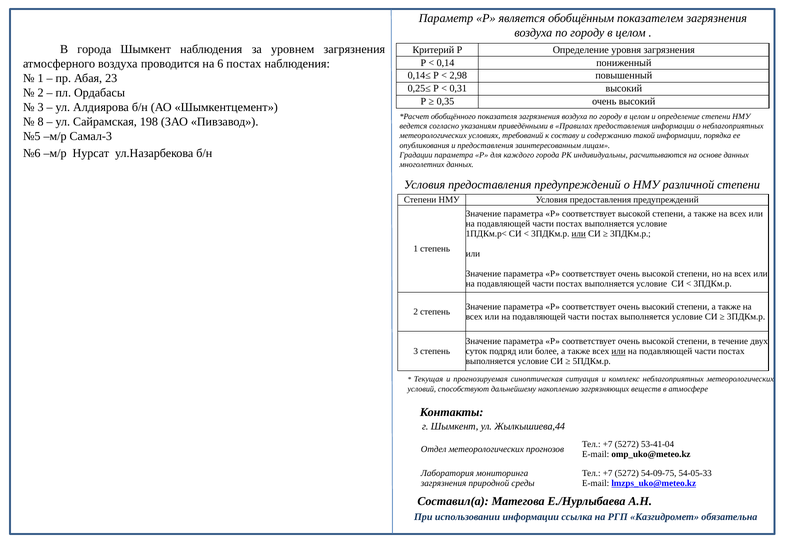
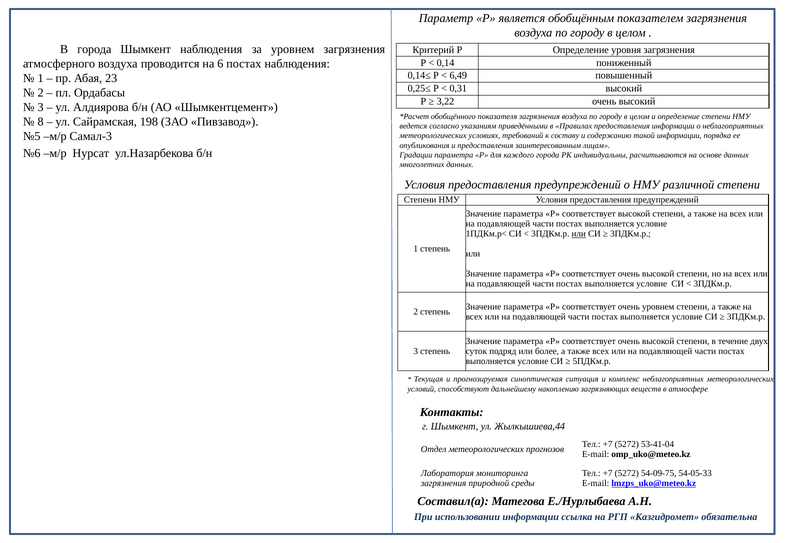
2,98: 2,98 -> 6,49
0,35: 0,35 -> 3,22
соответствует очень высокий: высокий -> уровнем
или at (619, 351) underline: present -> none
